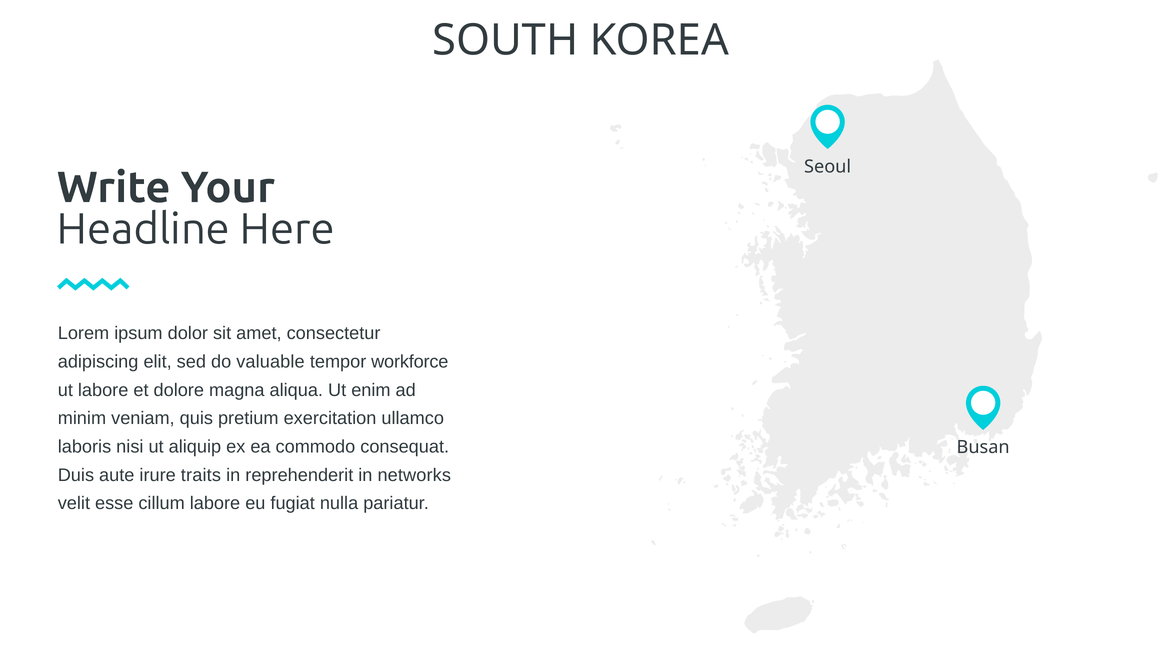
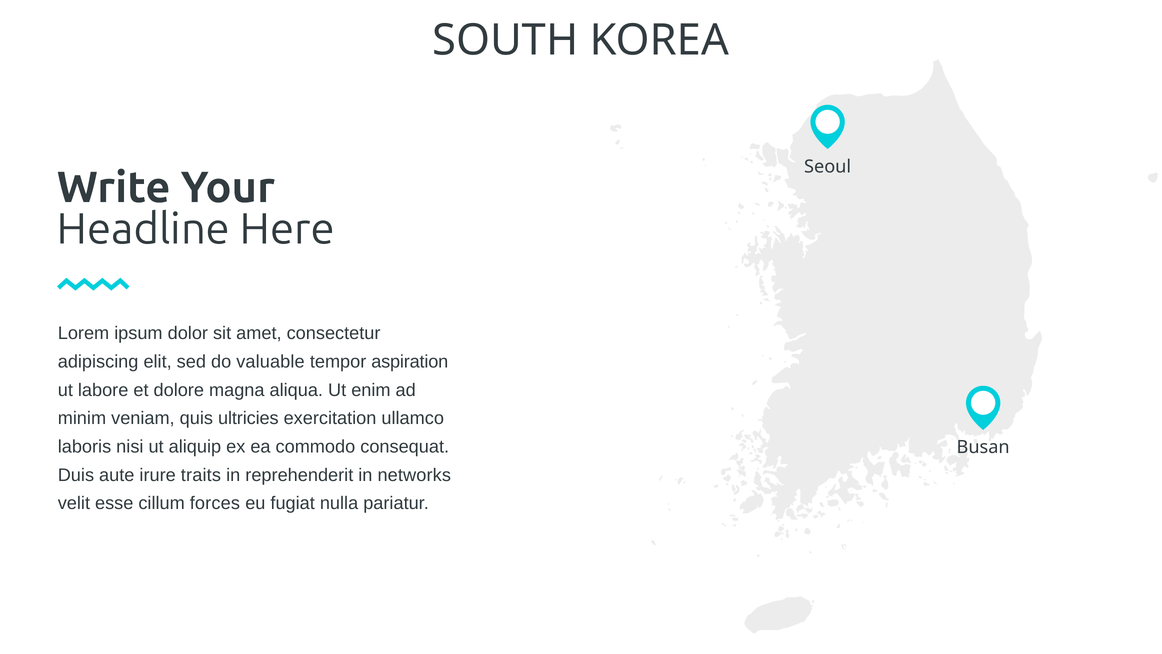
workforce: workforce -> aspiration
pretium: pretium -> ultricies
cillum labore: labore -> forces
